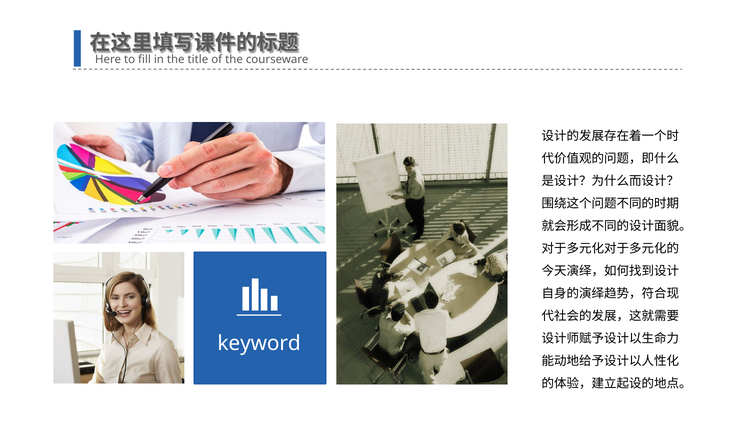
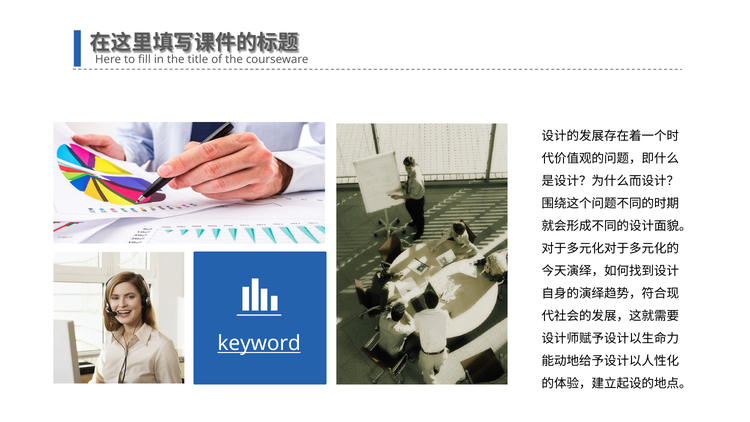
keyword underline: none -> present
